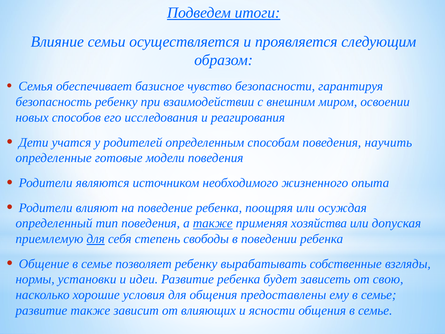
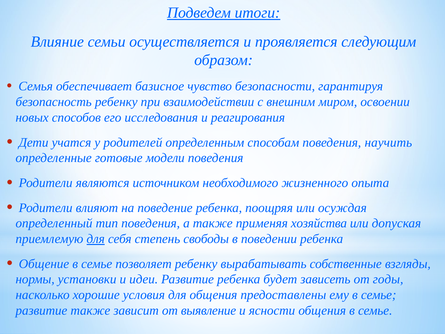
также at (213, 223) underline: present -> none
свою: свою -> годы
влияющих: влияющих -> выявление
